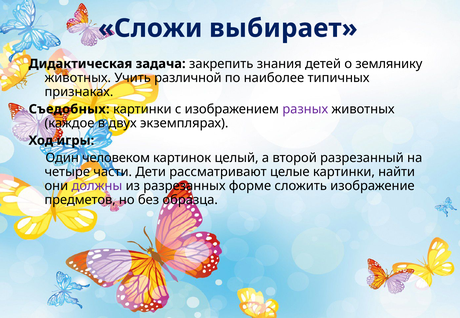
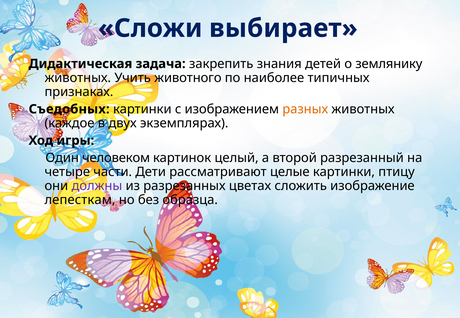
различной: различной -> животного
разных colour: purple -> orange
найти: найти -> птицу
форме: форме -> цветах
предметов: предметов -> лепесткам
